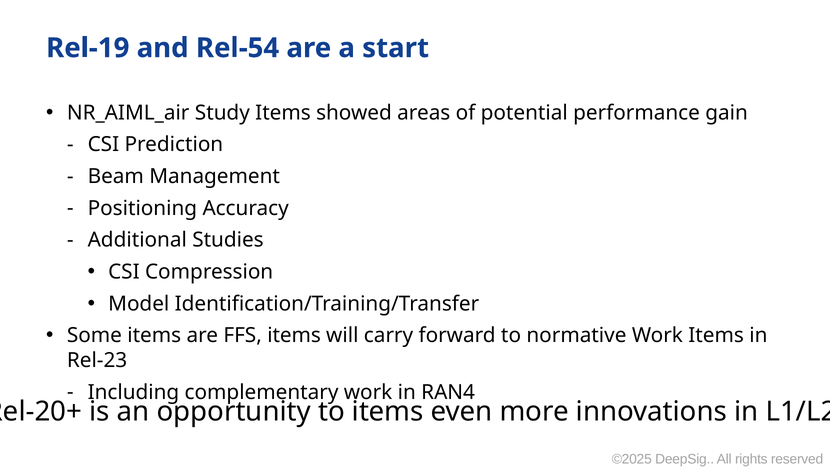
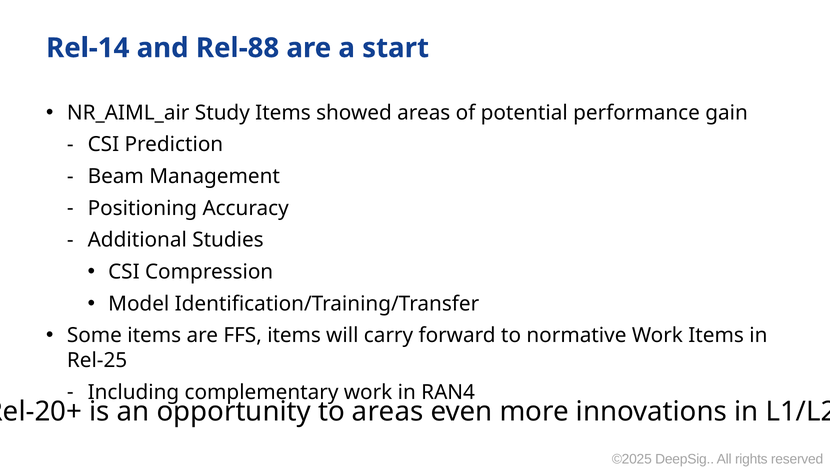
Rel-19: Rel-19 -> Rel-14
Rel-54: Rel-54 -> Rel-88
Rel-23: Rel-23 -> Rel-25
to items: items -> areas
